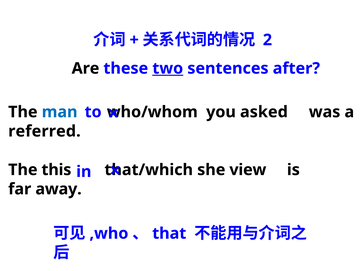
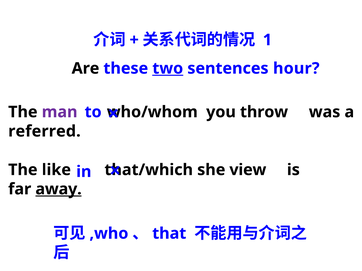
2: 2 -> 1
after: after -> hour
man colour: blue -> purple
asked: asked -> throw
this: this -> like
away underline: none -> present
